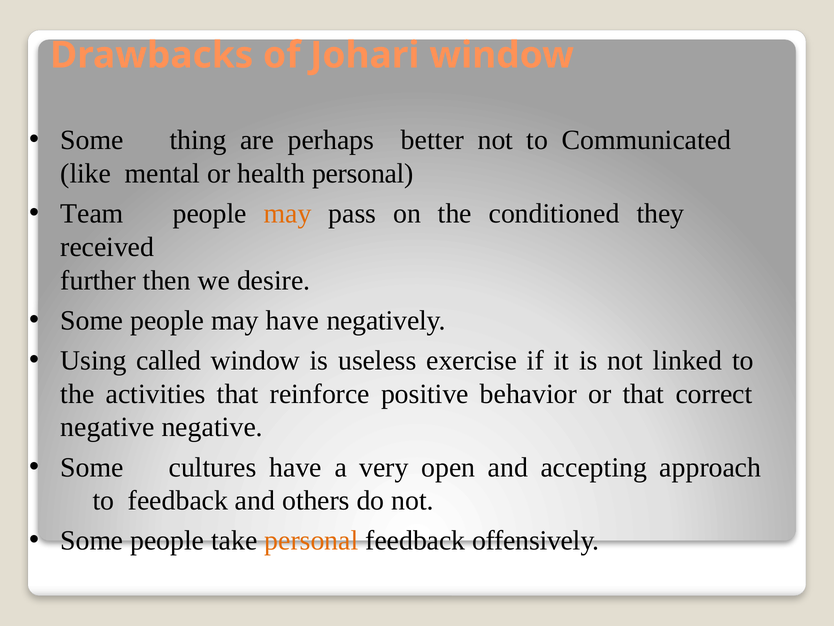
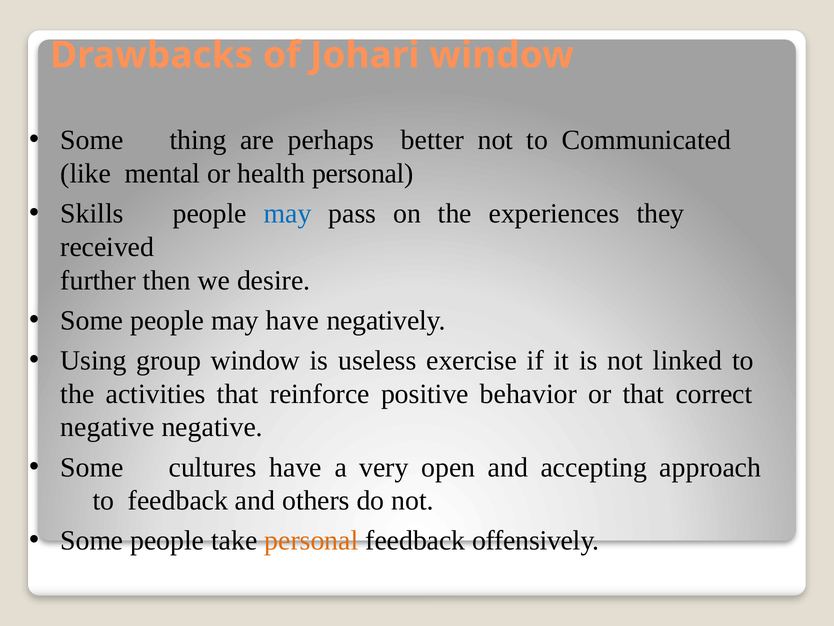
Team: Team -> Skills
may at (288, 213) colour: orange -> blue
conditioned: conditioned -> experiences
called: called -> group
